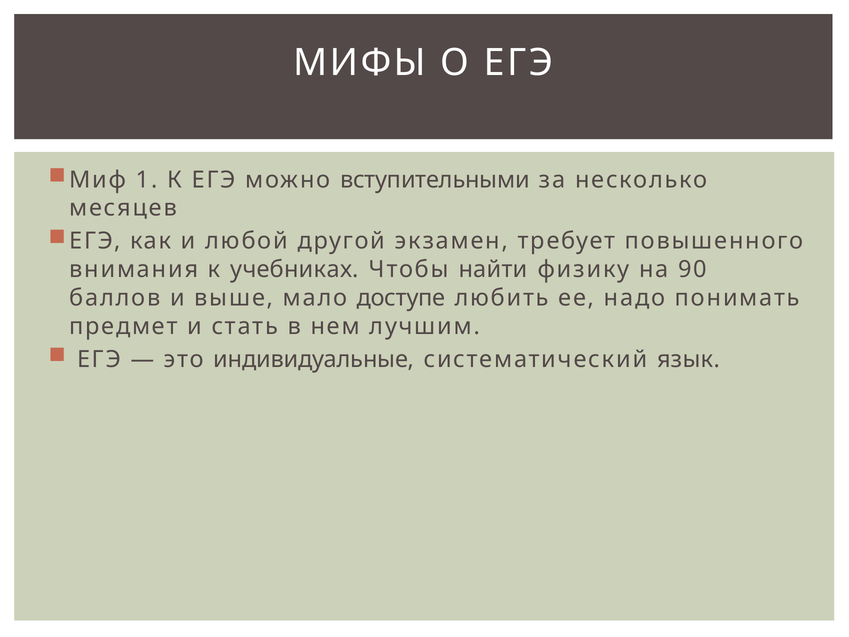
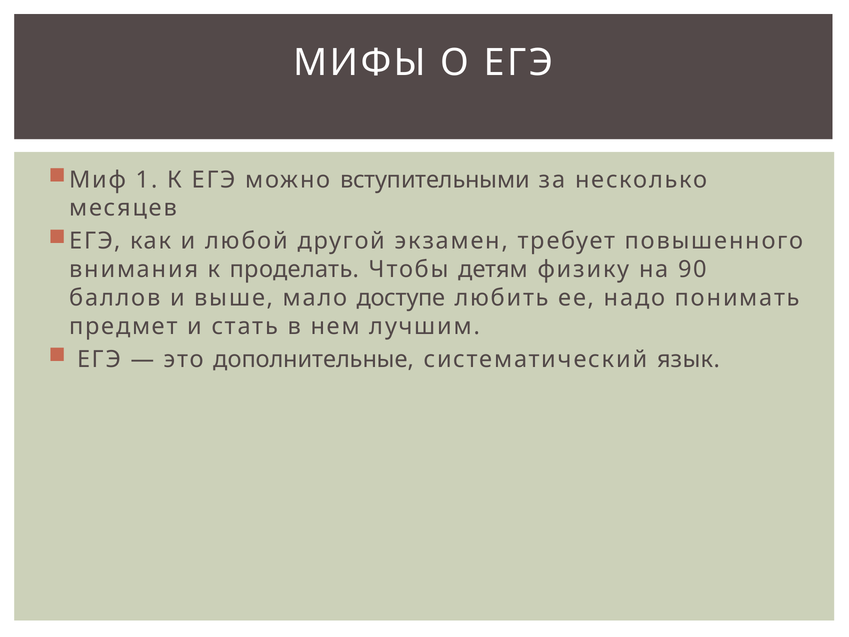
учебниках: учебниках -> проделать
найти: найти -> детям
индивидуальные: индивидуальные -> дополнительные
